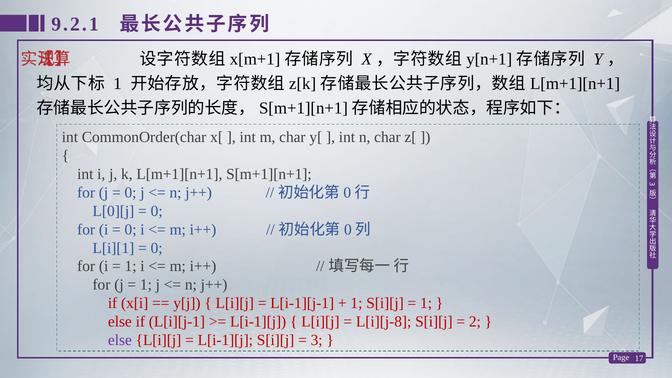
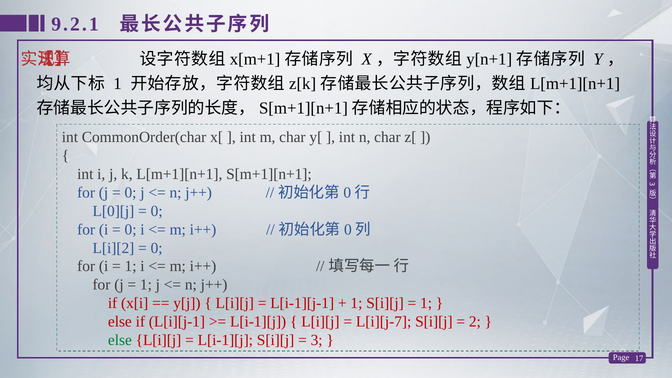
L[i][1: L[i][1 -> L[i][2
L[i][j-8: L[i][j-8 -> L[i][j-7
else at (120, 340) colour: purple -> green
